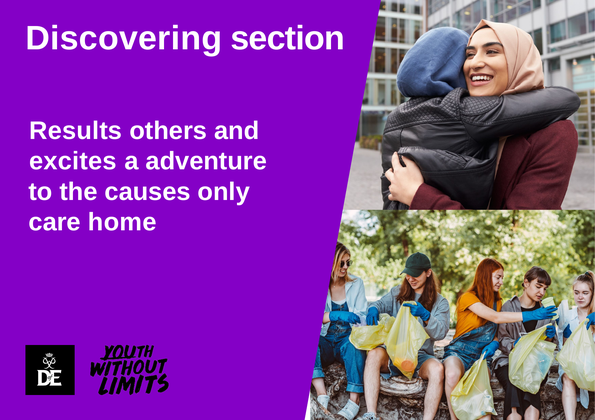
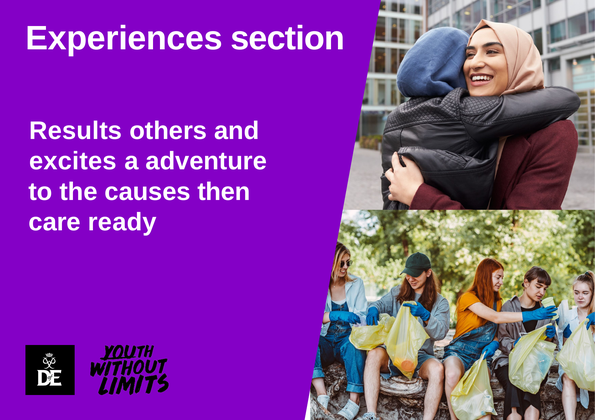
Discovering: Discovering -> Experiences
only: only -> then
home: home -> ready
